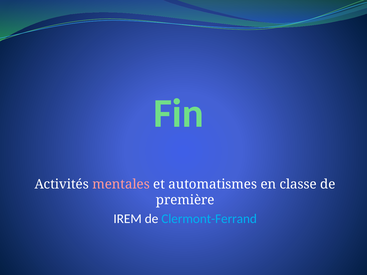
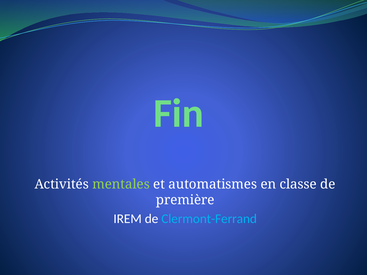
mentales colour: pink -> light green
